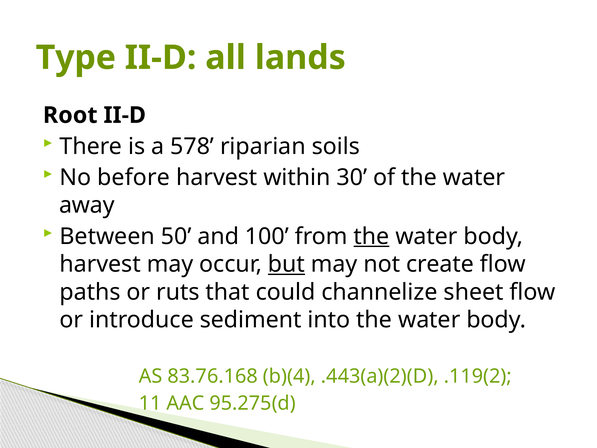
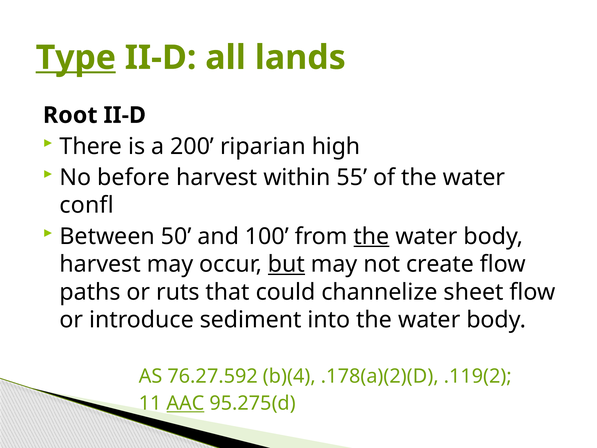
Type underline: none -> present
578: 578 -> 200
soils: soils -> high
30: 30 -> 55
away: away -> confl
83.76.168: 83.76.168 -> 76.27.592
.443(a)(2)(D: .443(a)(2)(D -> .178(a)(2)(D
AAC underline: none -> present
